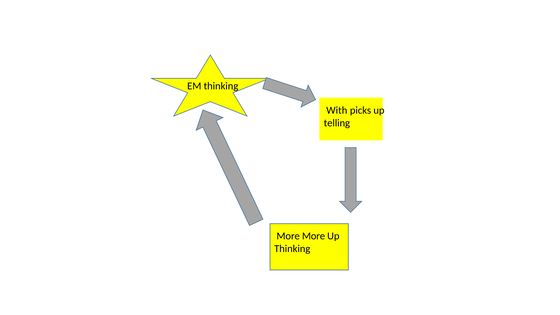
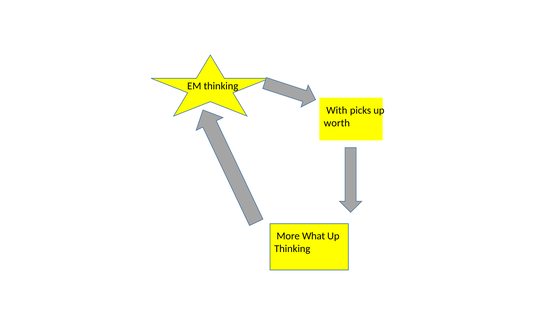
telling: telling -> worth
More More: More -> What
